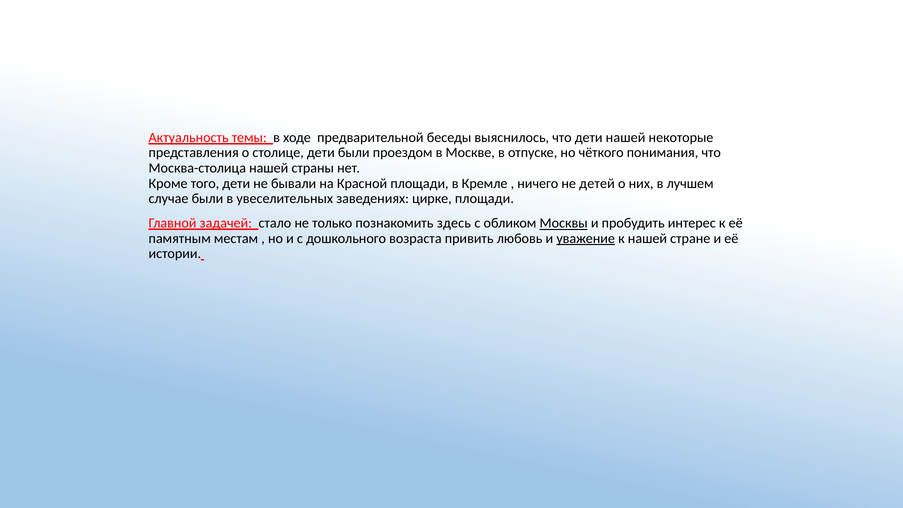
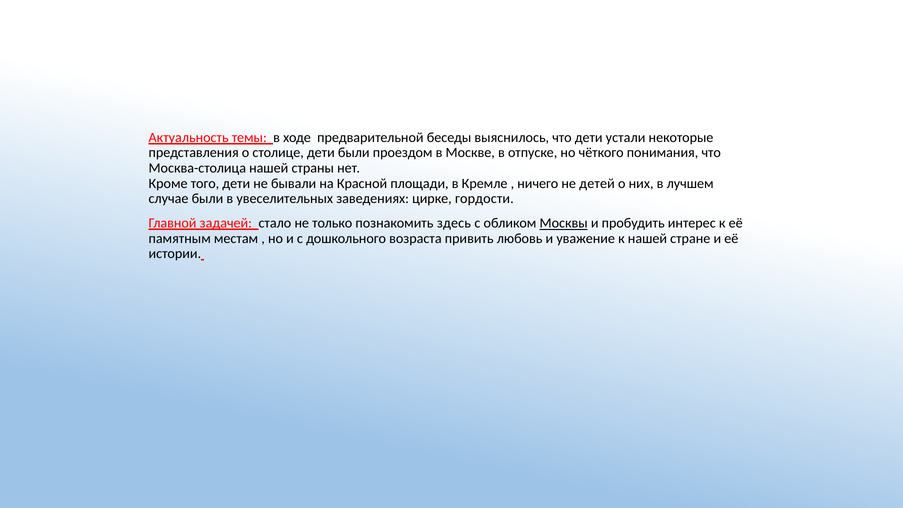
дети нашей: нашей -> устали
цирке площади: площади -> гордости
уважение underline: present -> none
